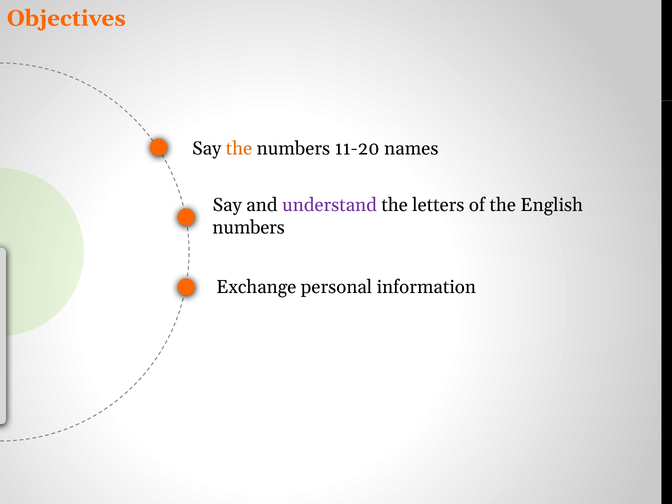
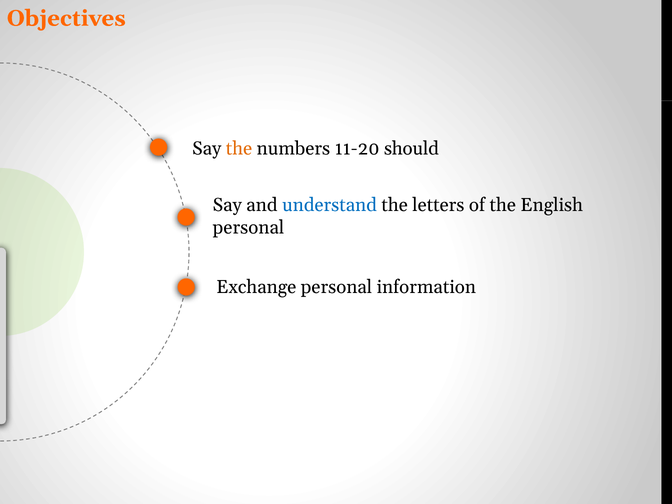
names: names -> should
understand colour: purple -> blue
numbers at (249, 227): numbers -> personal
